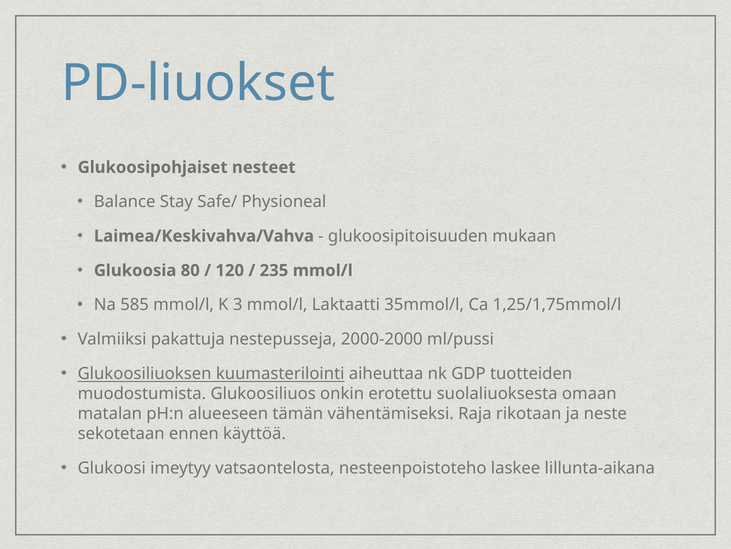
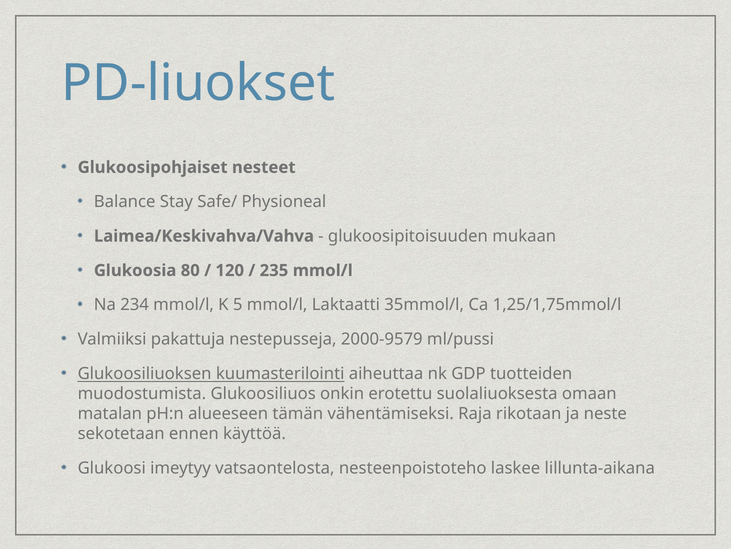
585: 585 -> 234
3: 3 -> 5
2000-2000: 2000-2000 -> 2000-9579
